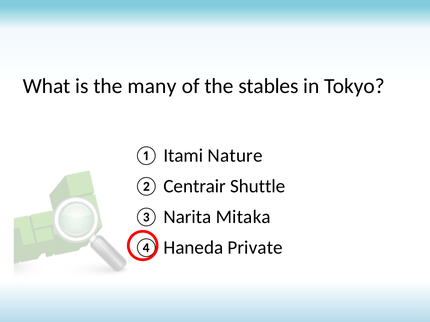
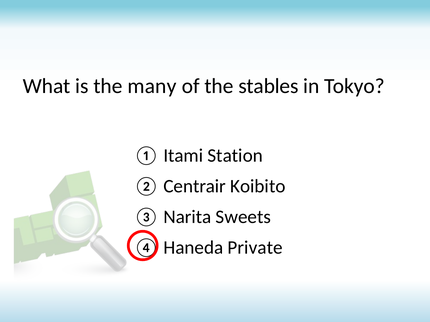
Nature: Nature -> Station
Shuttle: Shuttle -> Koibito
Mitaka: Mitaka -> Sweets
